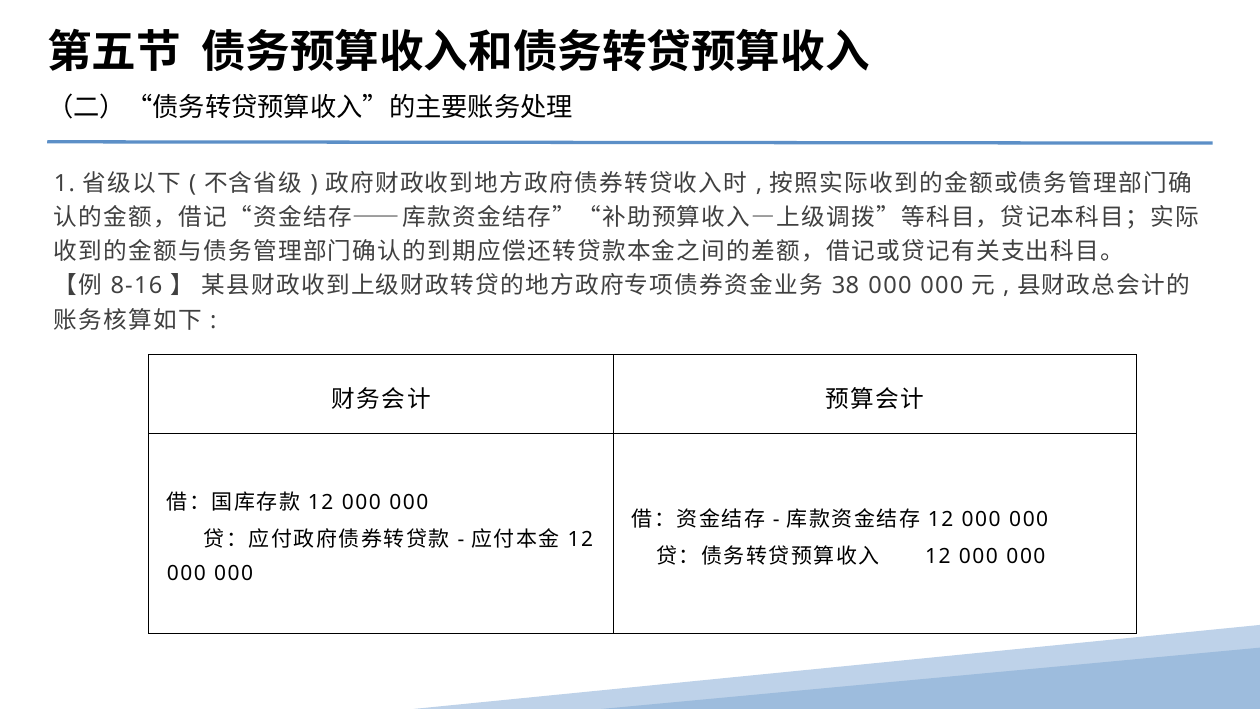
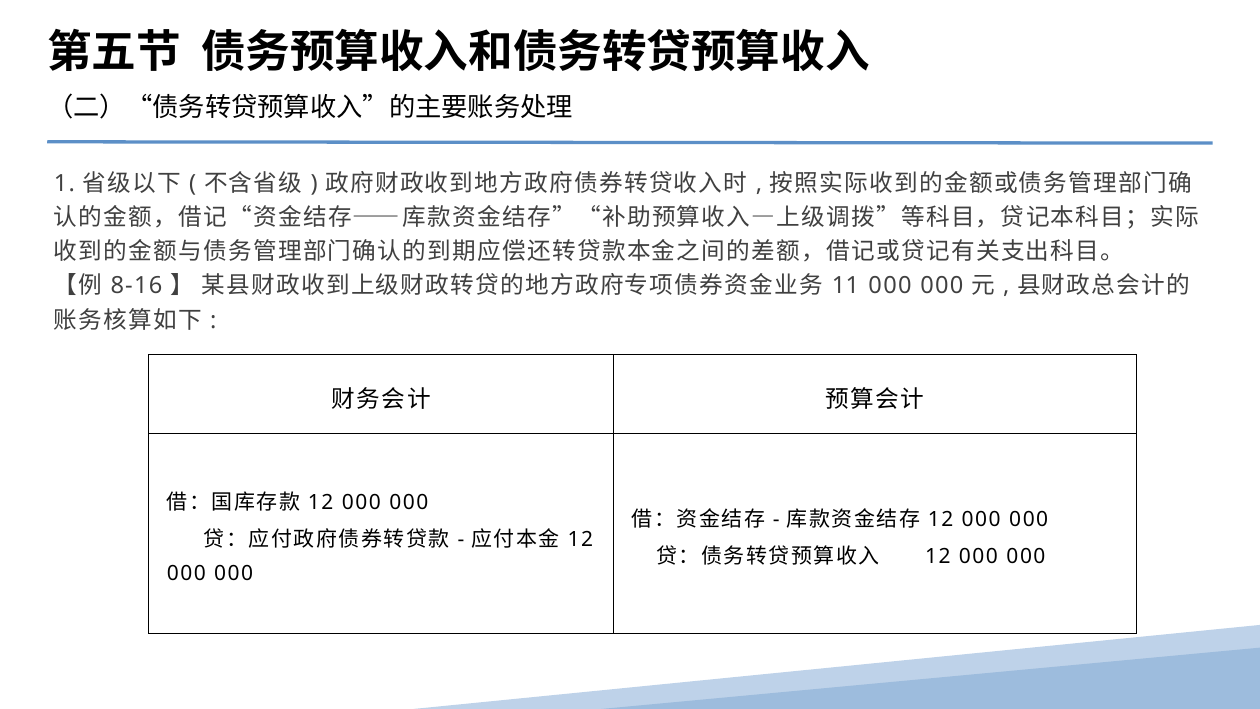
38: 38 -> 11
